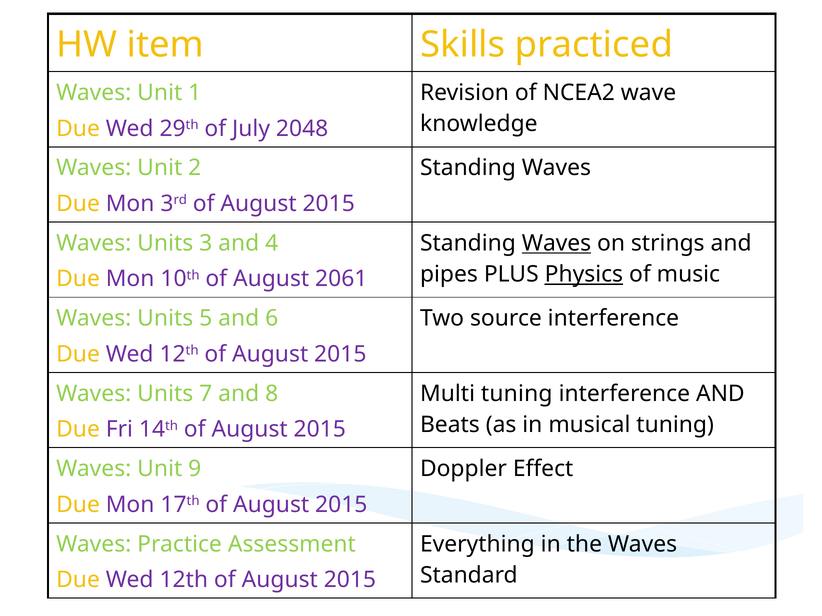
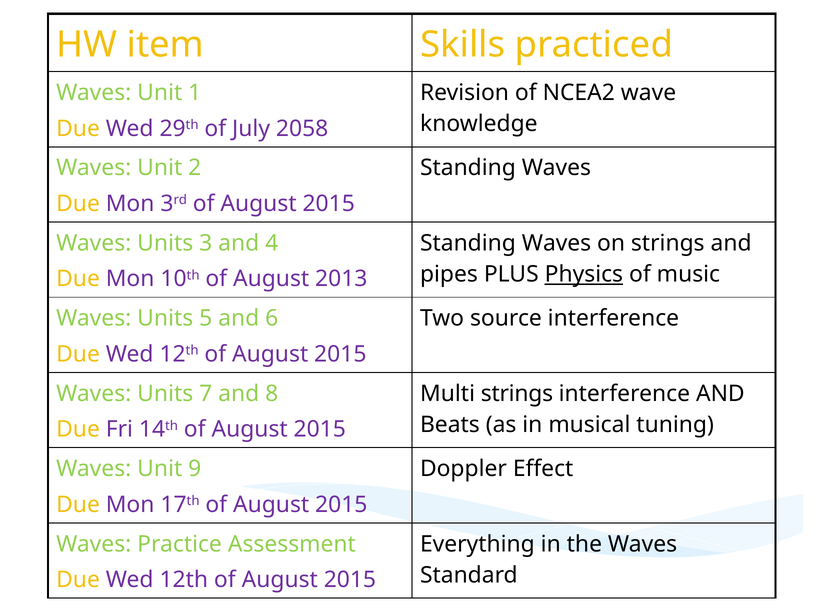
2048: 2048 -> 2058
Waves at (556, 243) underline: present -> none
2061: 2061 -> 2013
Multi tuning: tuning -> strings
